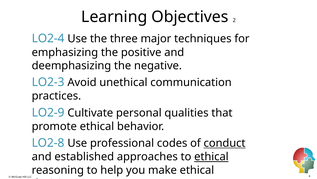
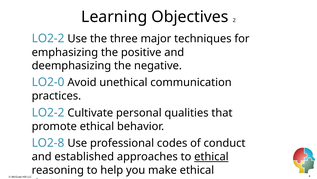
LO2-4 at (48, 38): LO2-4 -> LO2-2
LO2-3: LO2-3 -> LO2-0
LO2-9 at (48, 112): LO2-9 -> LO2-2
conduct underline: present -> none
